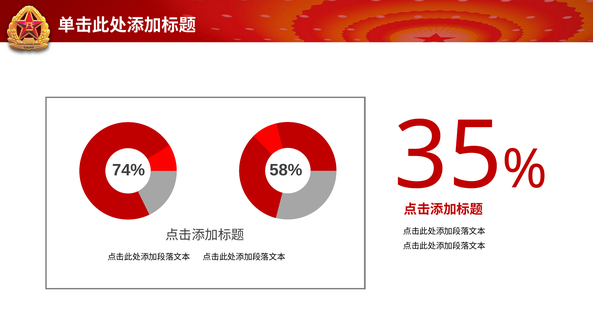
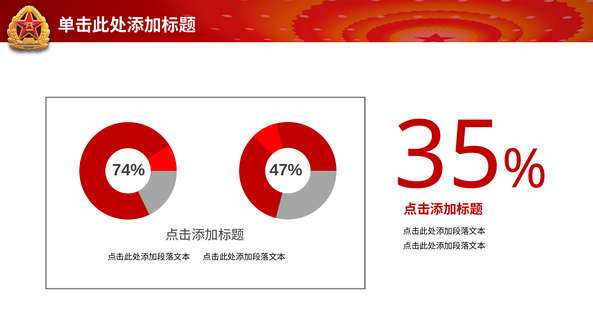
58%: 58% -> 47%
